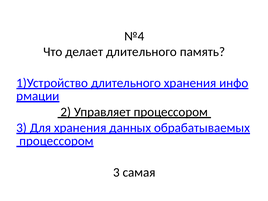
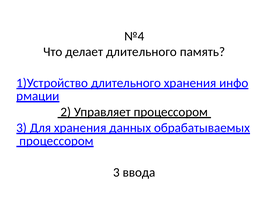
самая: самая -> ввода
